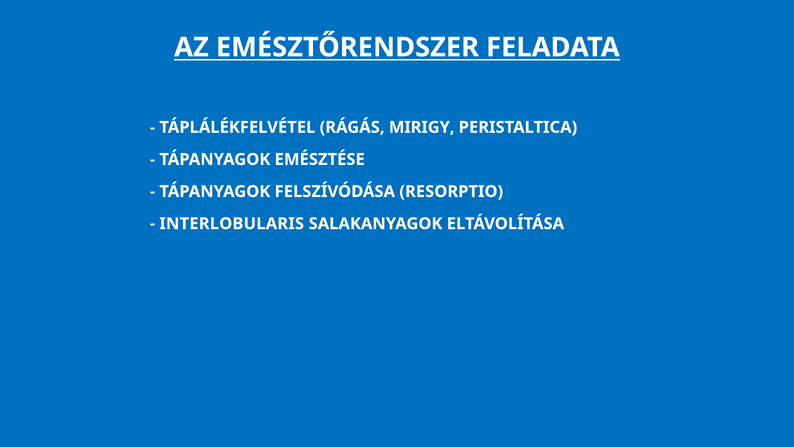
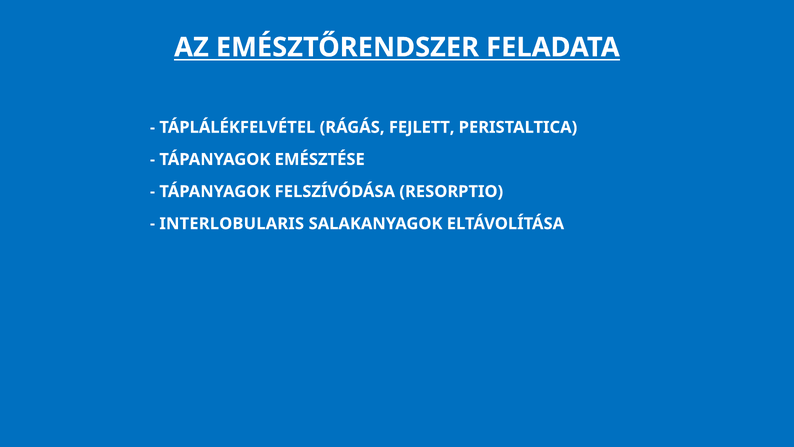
MIRIGY: MIRIGY -> FEJLETT
